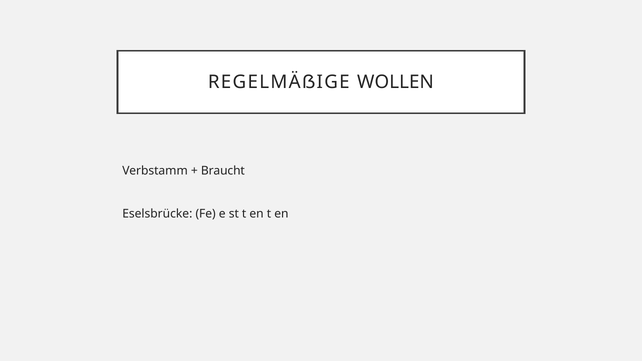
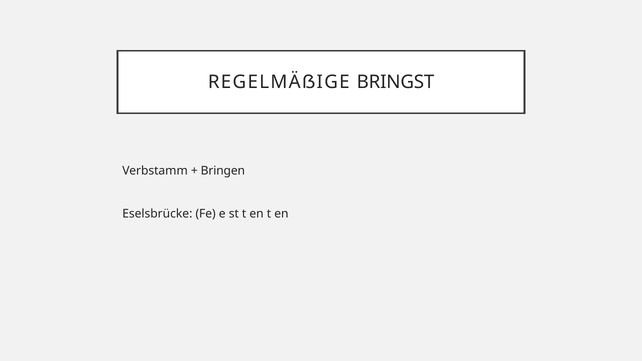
WOLLEN: WOLLEN -> BRINGST
Braucht: Braucht -> Bringen
